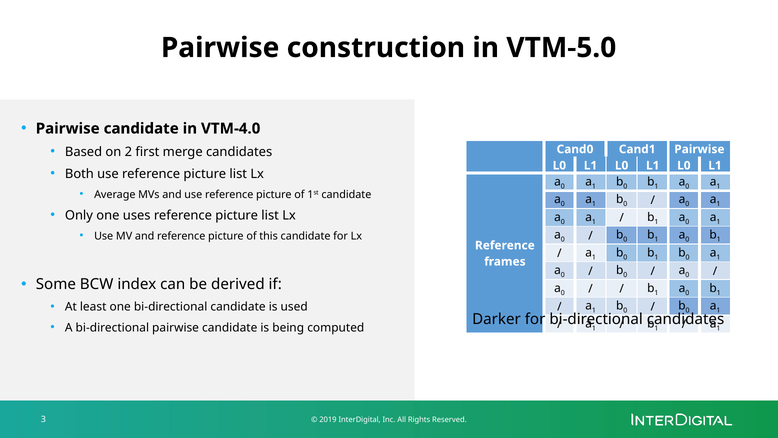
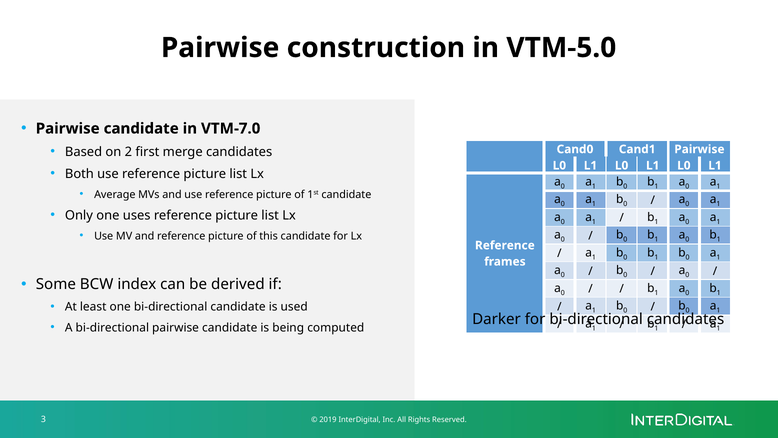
VTM-4.0: VTM-4.0 -> VTM-7.0
